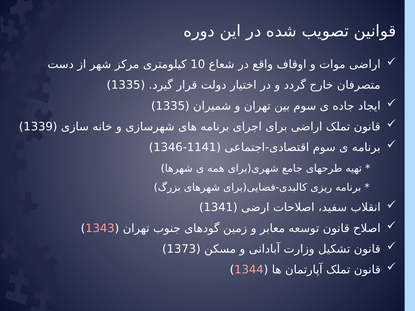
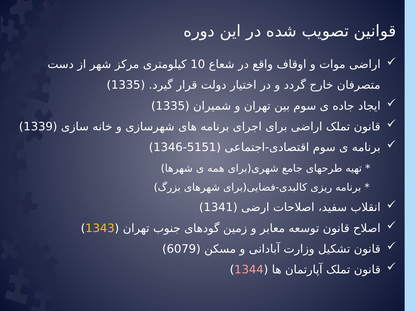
1141: 1141 -> 5151
1343 colour: pink -> yellow
1373: 1373 -> 6079
